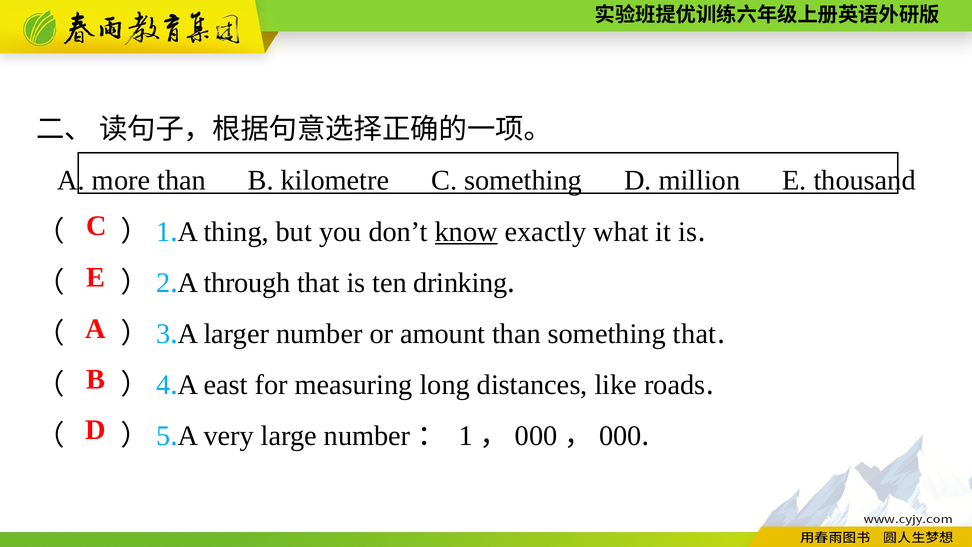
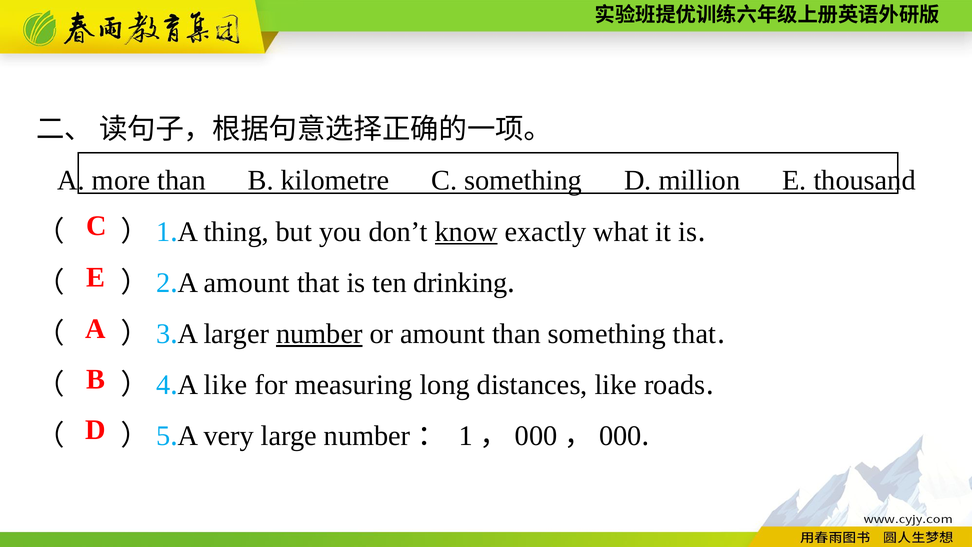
A through: through -> amount
number at (319, 334) underline: none -> present
A east: east -> like
